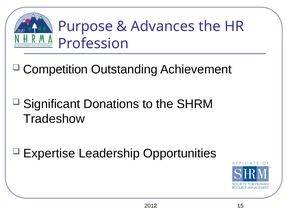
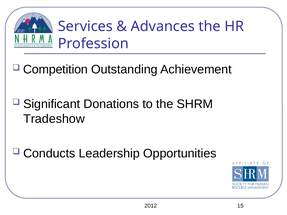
Purpose: Purpose -> Services
Expertise: Expertise -> Conducts
